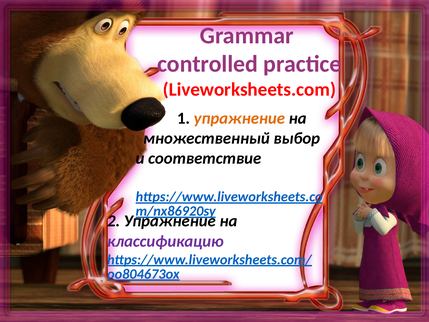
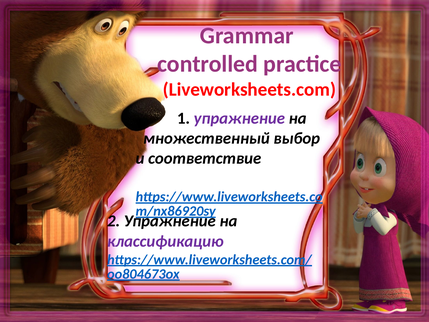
упражнение at (239, 118) colour: orange -> purple
